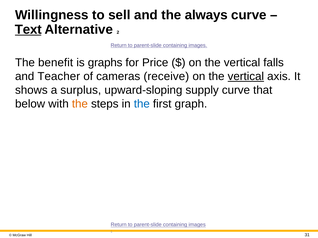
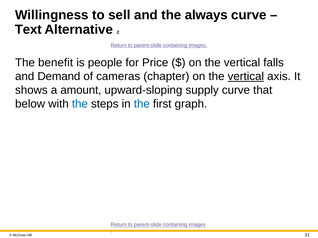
Text underline: present -> none
graphs: graphs -> people
Teacher: Teacher -> Demand
receive: receive -> chapter
surplus: surplus -> amount
the at (80, 104) colour: orange -> blue
